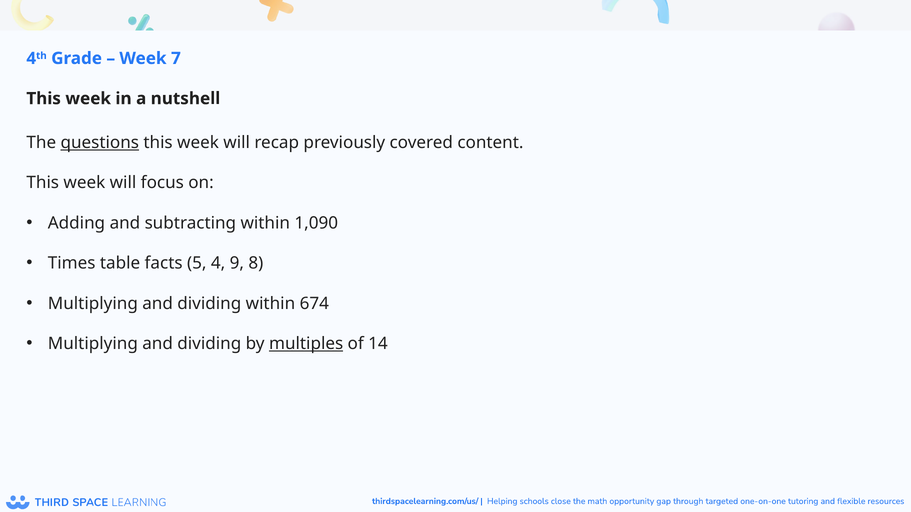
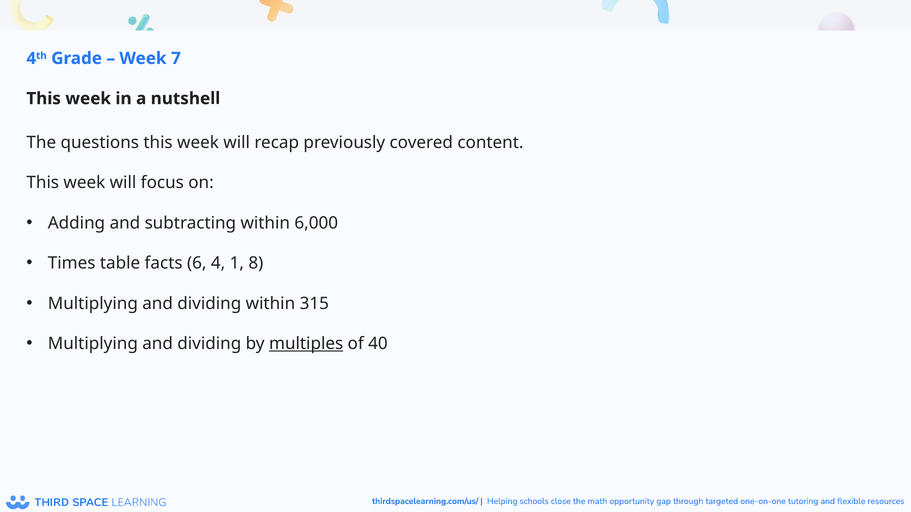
questions underline: present -> none
1,090: 1,090 -> 6,000
5: 5 -> 6
9: 9 -> 1
674: 674 -> 315
14: 14 -> 40
